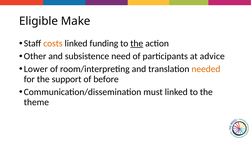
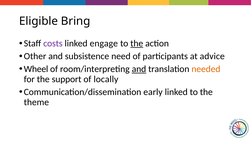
Make: Make -> Bring
costs colour: orange -> purple
funding: funding -> engage
Lower: Lower -> Wheel
and at (139, 69) underline: none -> present
before: before -> locally
must: must -> early
